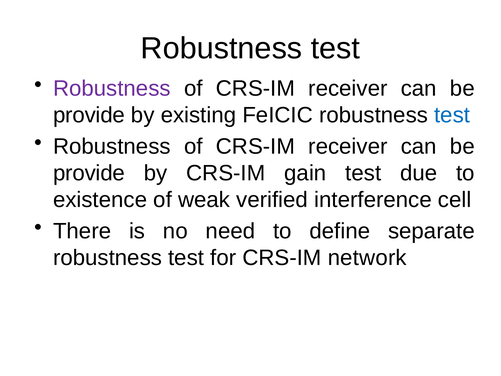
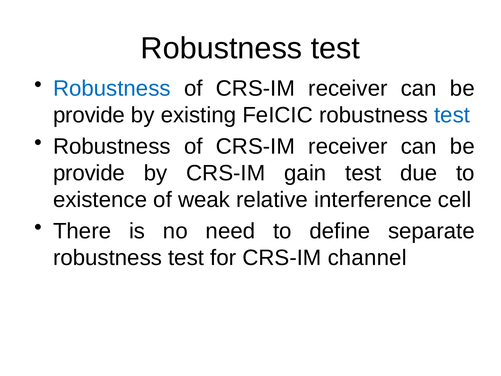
Robustness at (112, 88) colour: purple -> blue
verified: verified -> relative
network: network -> channel
